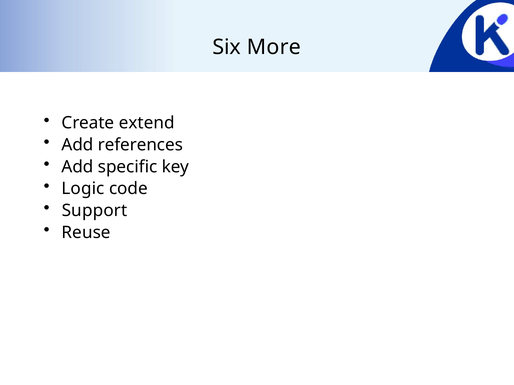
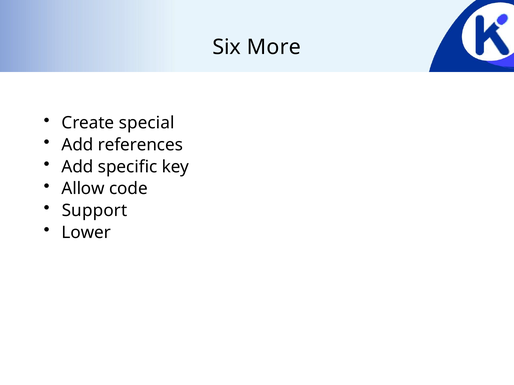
extend: extend -> special
Logic: Logic -> Allow
Reuse: Reuse -> Lower
